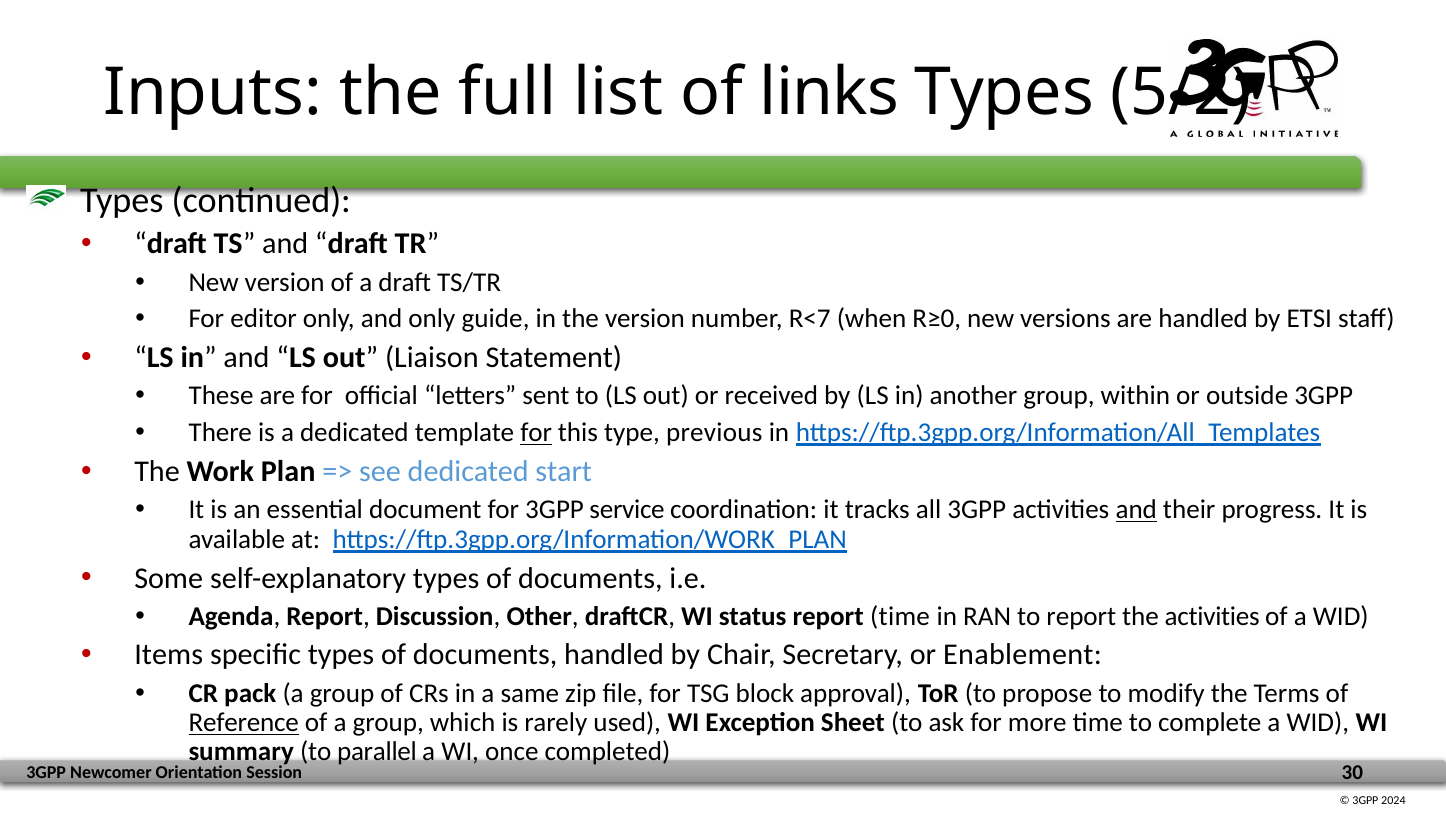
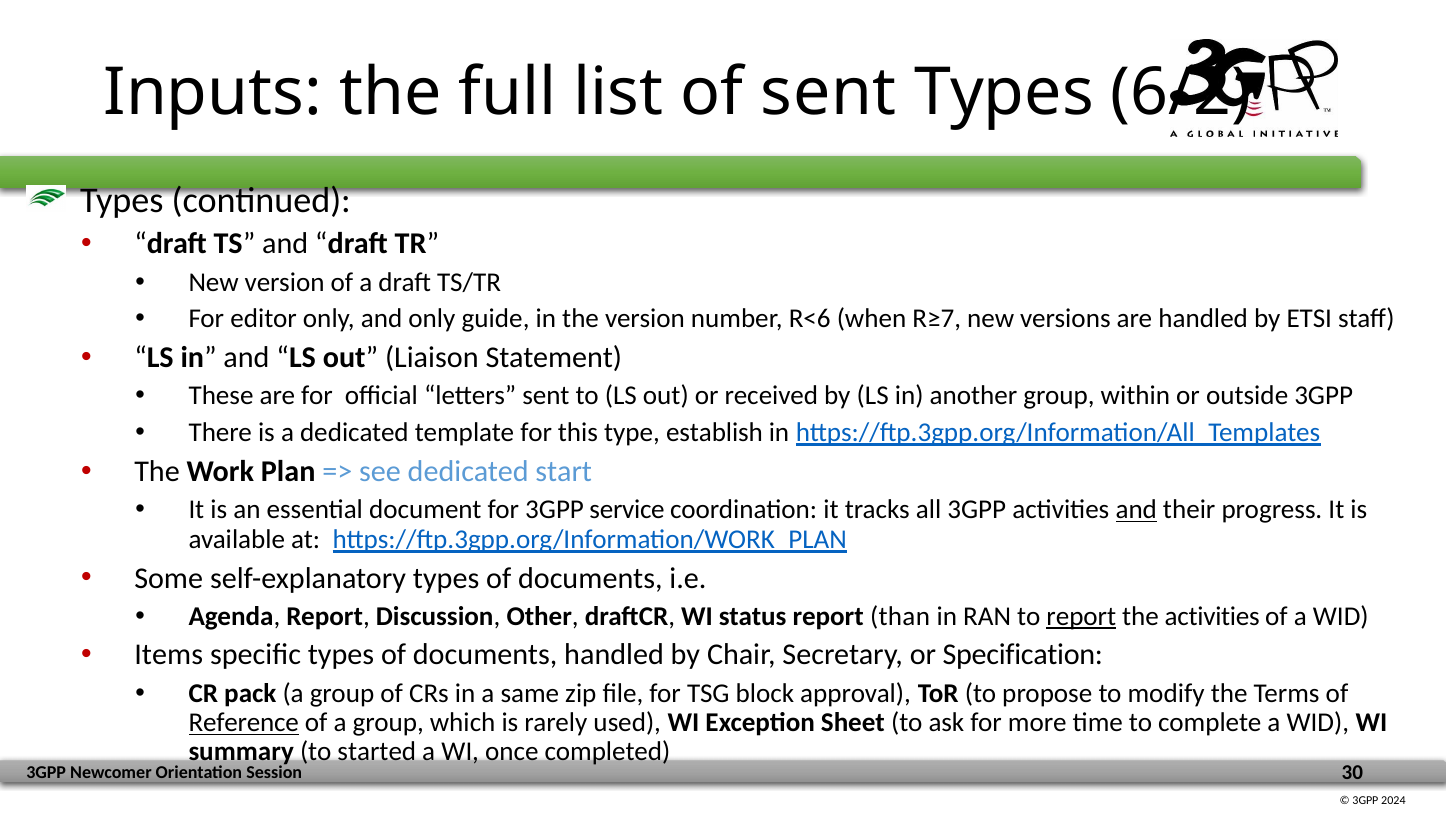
of links: links -> sent
5/2: 5/2 -> 6/2
R<7: R<7 -> R<6
R≥0: R≥0 -> R≥7
for at (536, 433) underline: present -> none
previous: previous -> establish
report time: time -> than
report at (1081, 617) underline: none -> present
Enablement: Enablement -> Specification
parallel: parallel -> started
